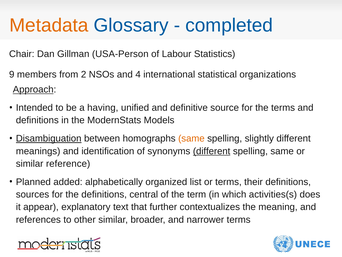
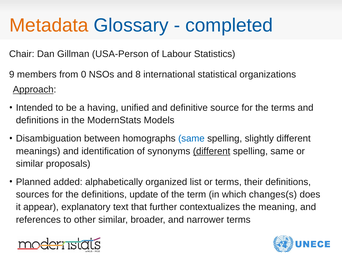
2: 2 -> 0
4: 4 -> 8
Disambiguation underline: present -> none
same at (191, 138) colour: orange -> blue
reference: reference -> proposals
central: central -> update
activities(s: activities(s -> changes(s
